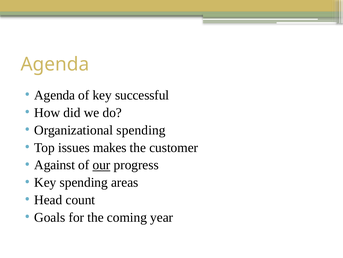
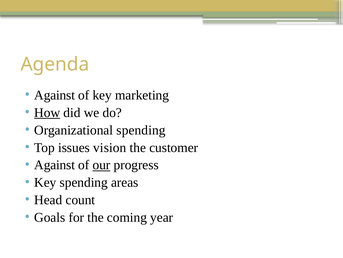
Agenda at (55, 95): Agenda -> Against
successful: successful -> marketing
How underline: none -> present
makes: makes -> vision
